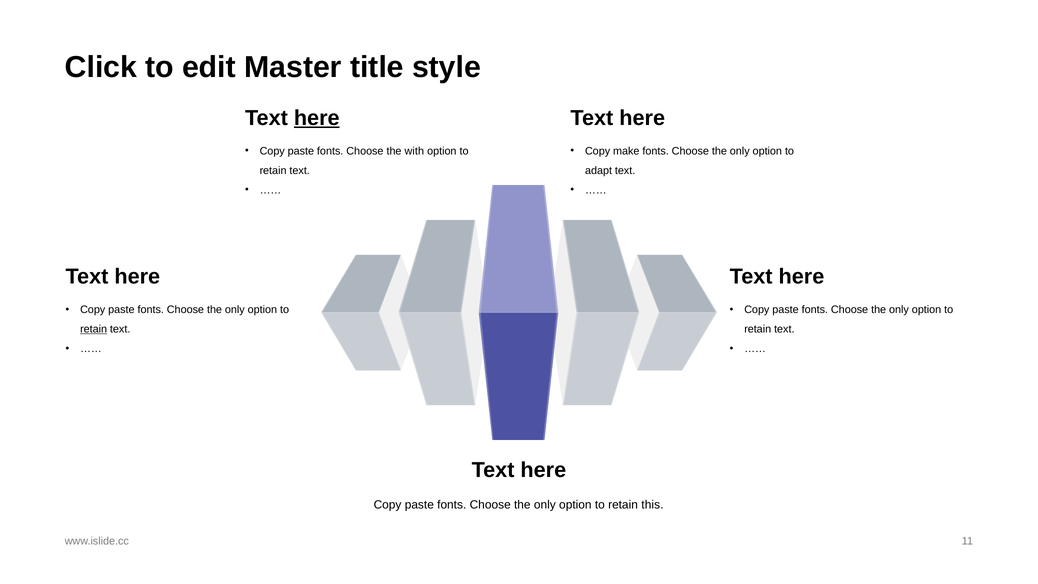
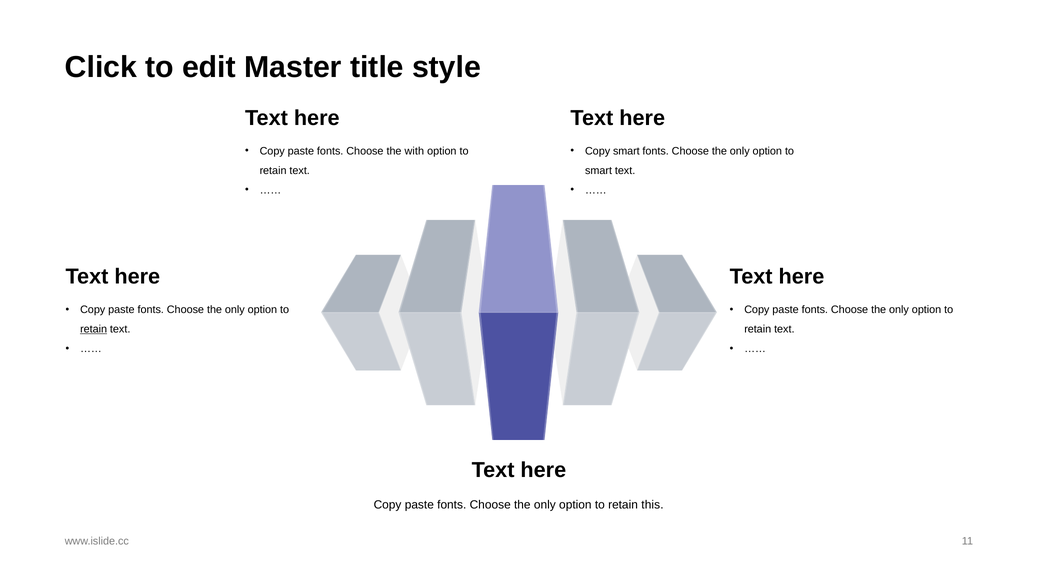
here at (317, 118) underline: present -> none
Copy make: make -> smart
adapt at (599, 171): adapt -> smart
